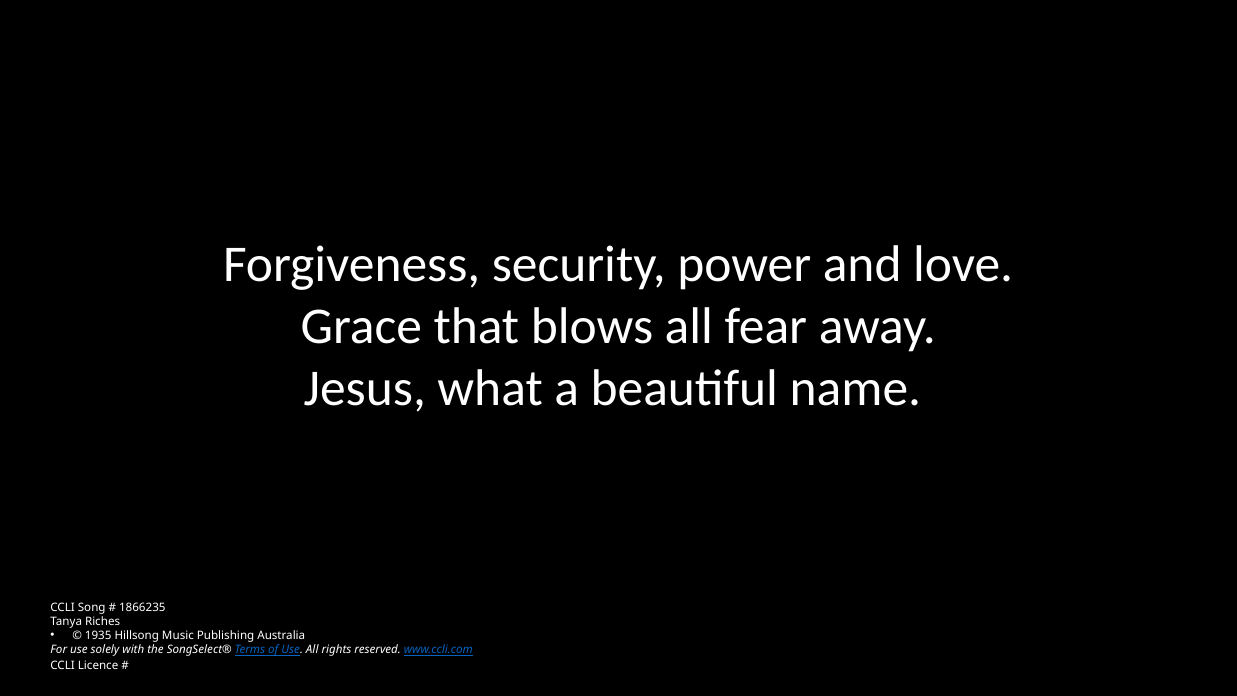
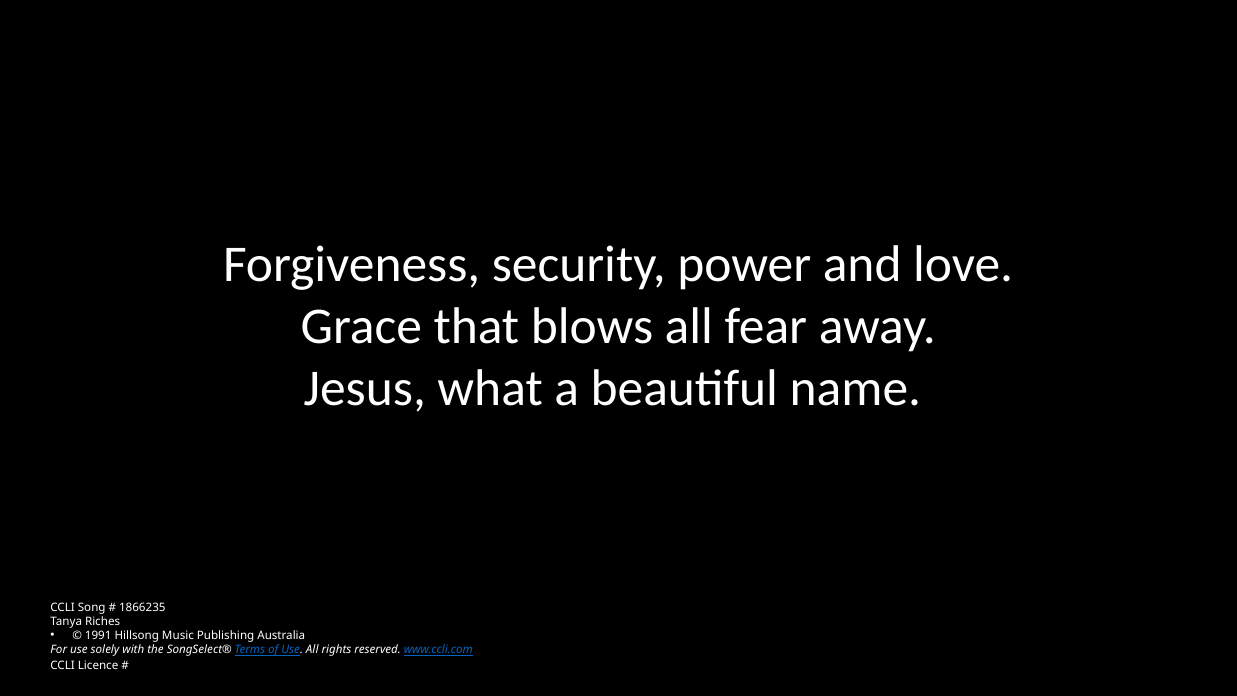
1935: 1935 -> 1991
